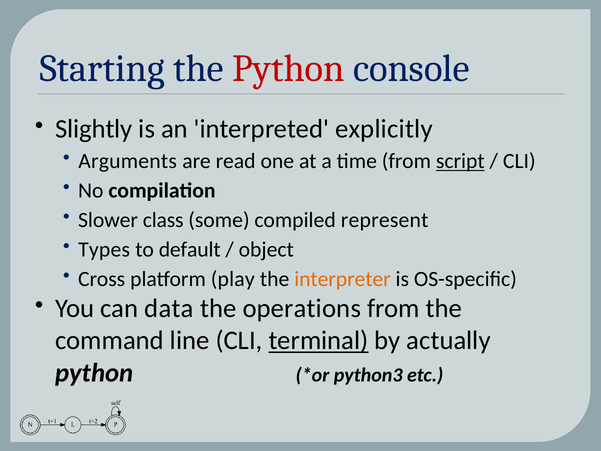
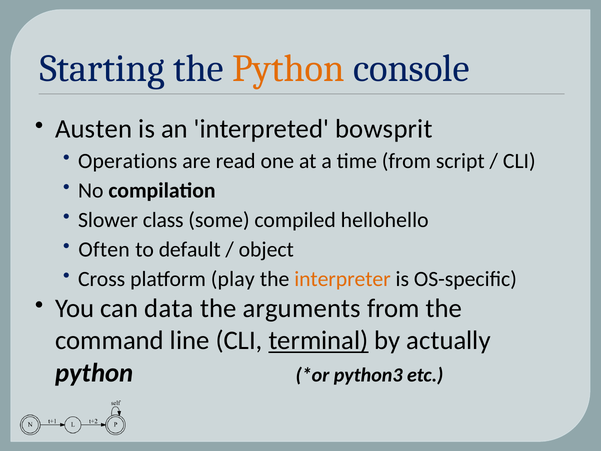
Python at (288, 68) colour: red -> orange
Slightly: Slightly -> Austen
explicitly: explicitly -> bowsprit
Arguments: Arguments -> Operations
script underline: present -> none
represent: represent -> hellohello
Types: Types -> Often
operations: operations -> arguments
